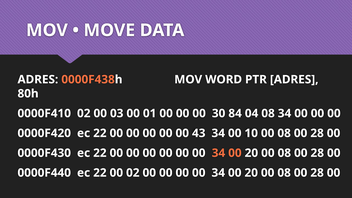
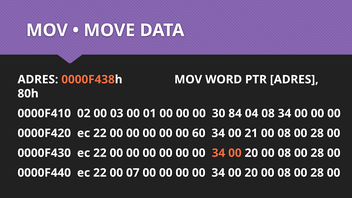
43: 43 -> 60
10: 10 -> 21
00 02: 02 -> 07
